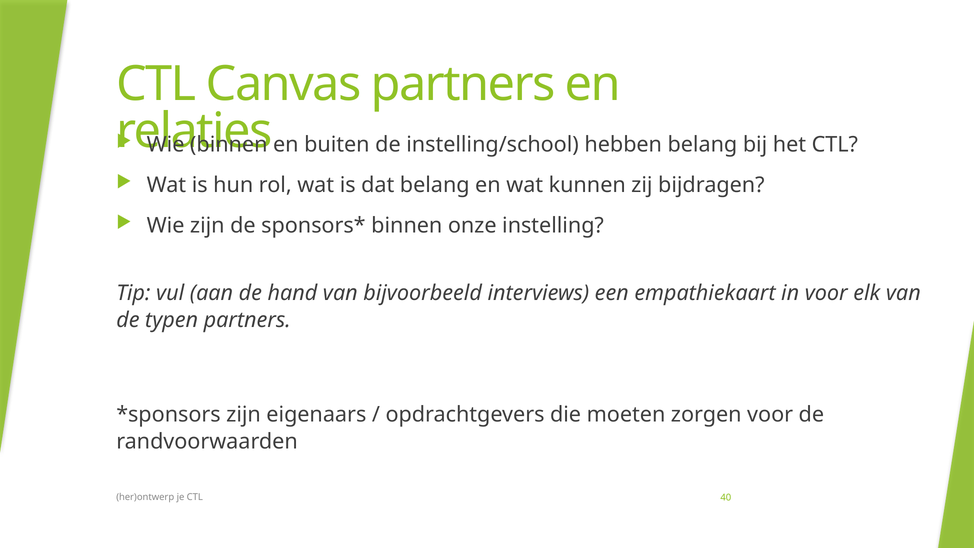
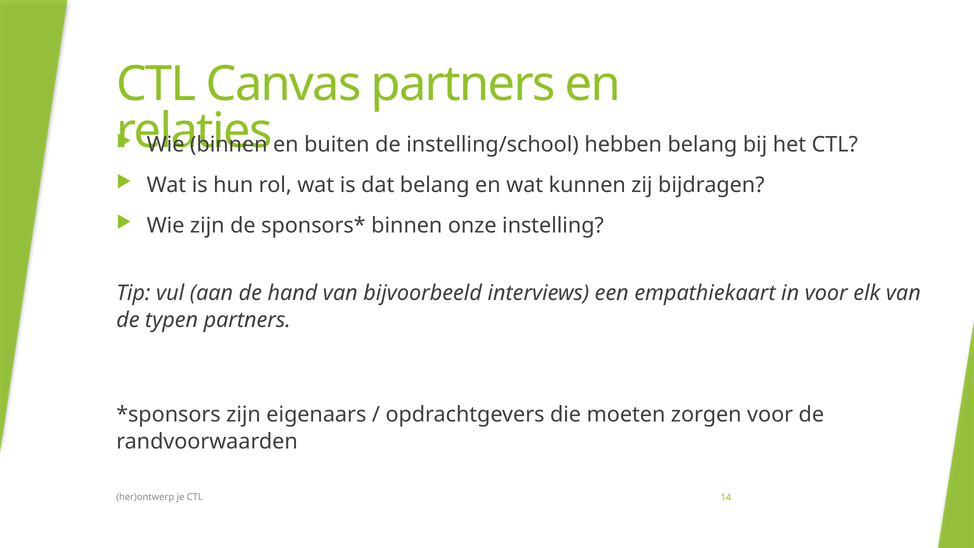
40: 40 -> 14
